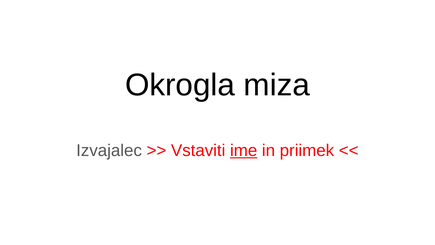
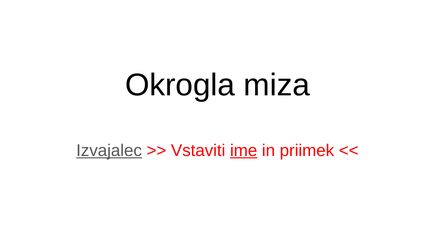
Izvajalec underline: none -> present
